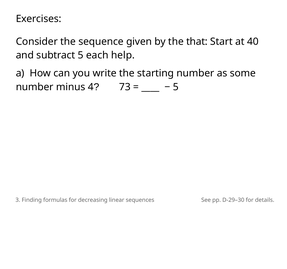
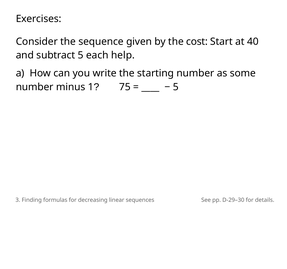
that: that -> cost
4: 4 -> 1
73: 73 -> 75
